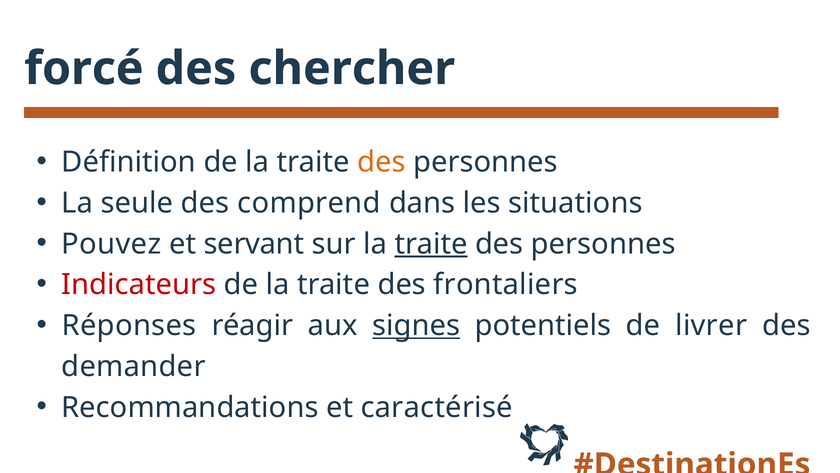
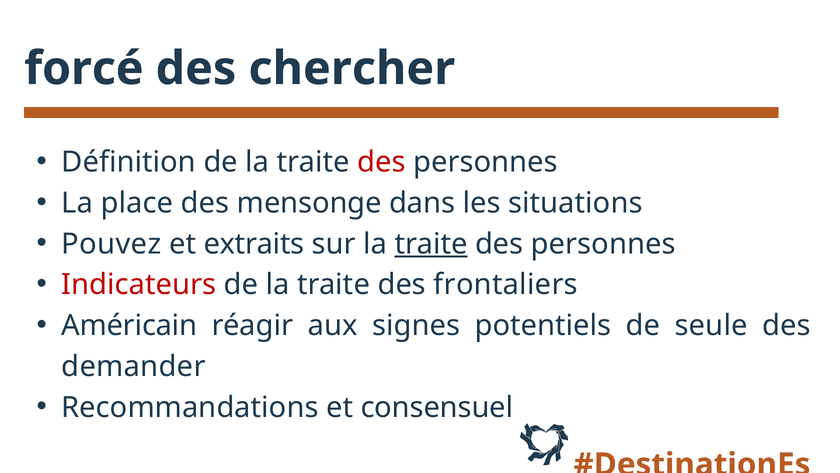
des at (381, 162) colour: orange -> red
seule: seule -> place
comprend: comprend -> mensonge
servant: servant -> extraits
Réponses: Réponses -> Américain
signes underline: present -> none
livrer: livrer -> seule
caractérisé: caractérisé -> consensuel
